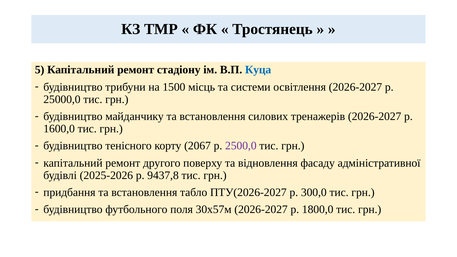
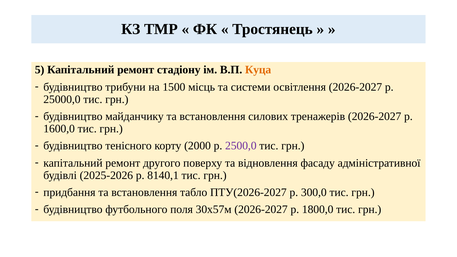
Куца colour: blue -> orange
2067: 2067 -> 2000
9437,8: 9437,8 -> 8140,1
